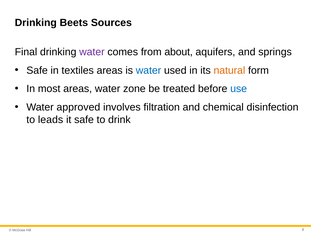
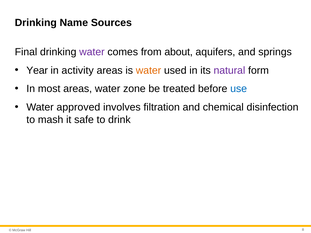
Beets: Beets -> Name
Safe at (37, 70): Safe -> Year
textiles: textiles -> activity
water at (148, 70) colour: blue -> orange
natural colour: orange -> purple
leads: leads -> mash
